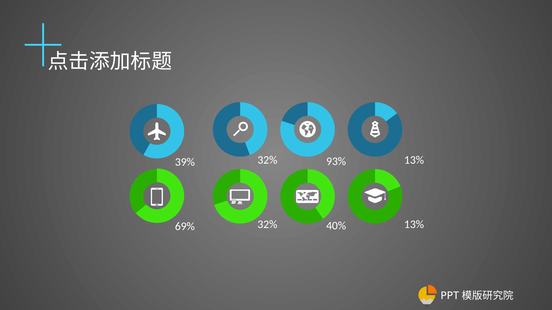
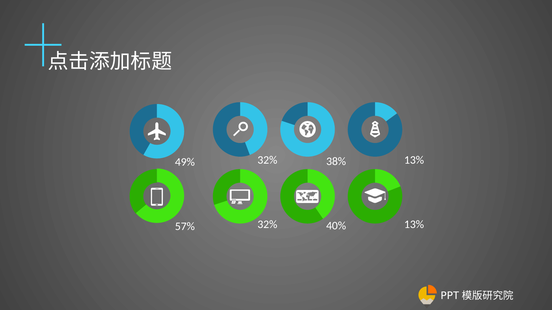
39%: 39% -> 49%
93%: 93% -> 38%
69%: 69% -> 57%
